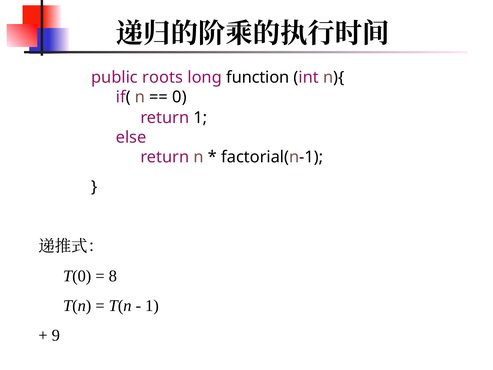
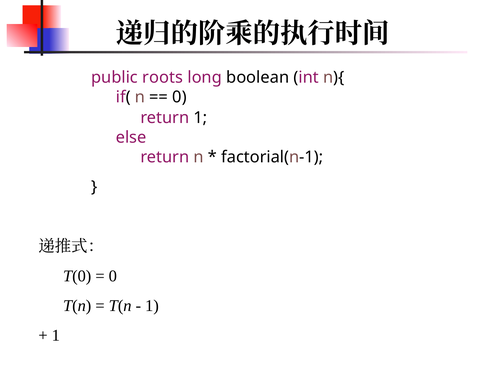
function: function -> boolean
8 at (113, 276): 8 -> 0
9 at (56, 335): 9 -> 1
